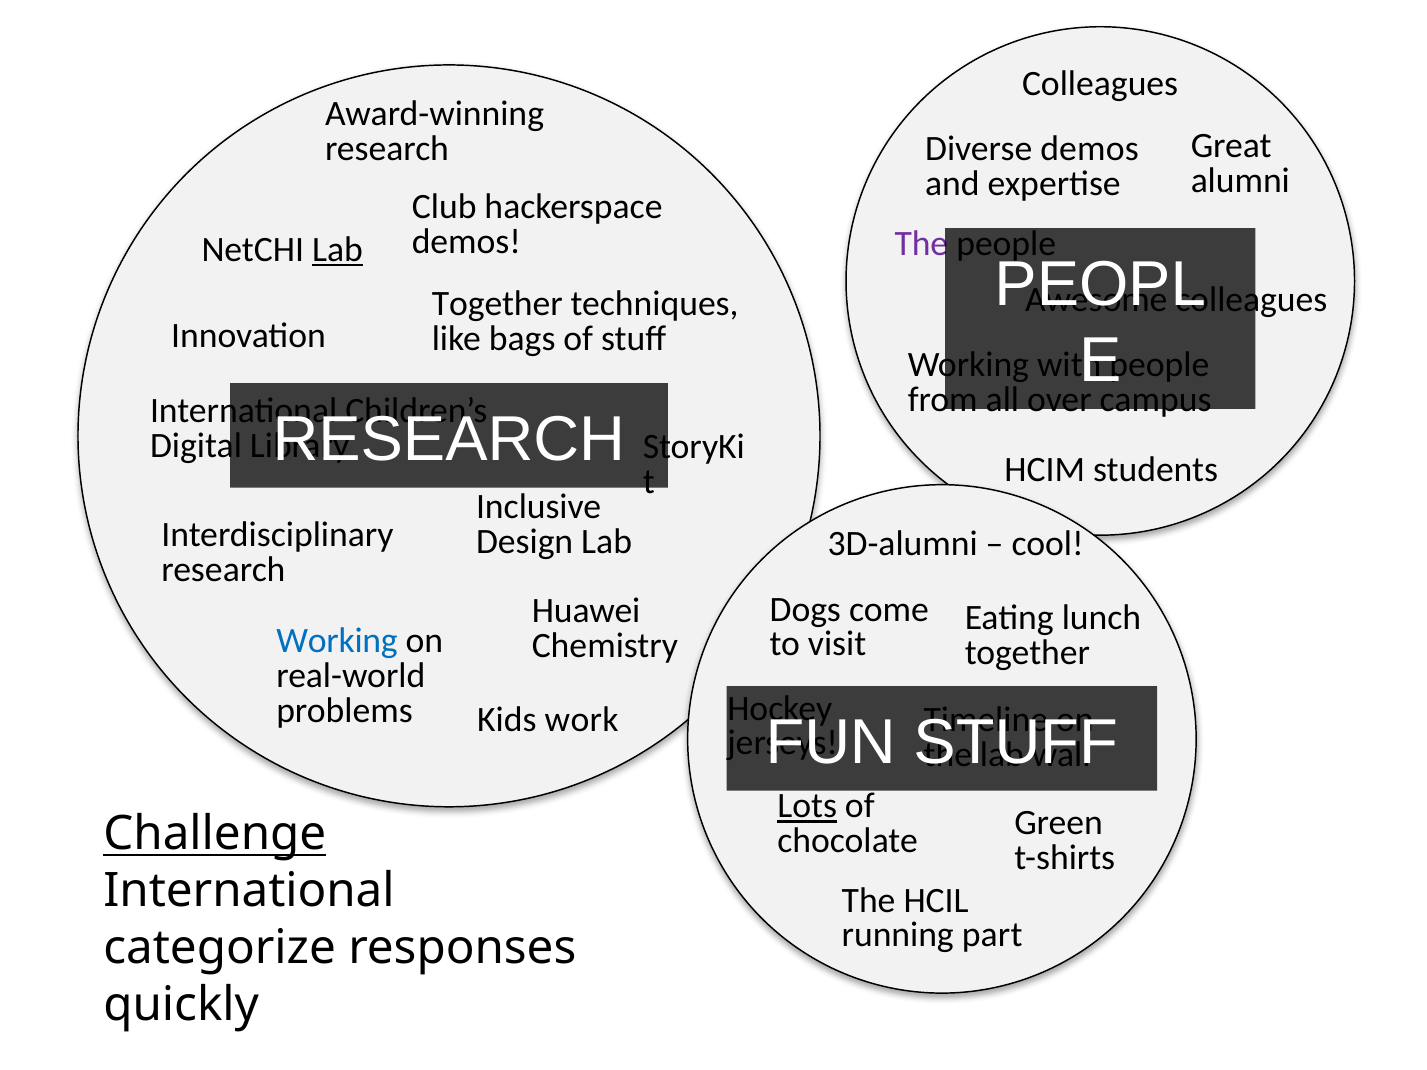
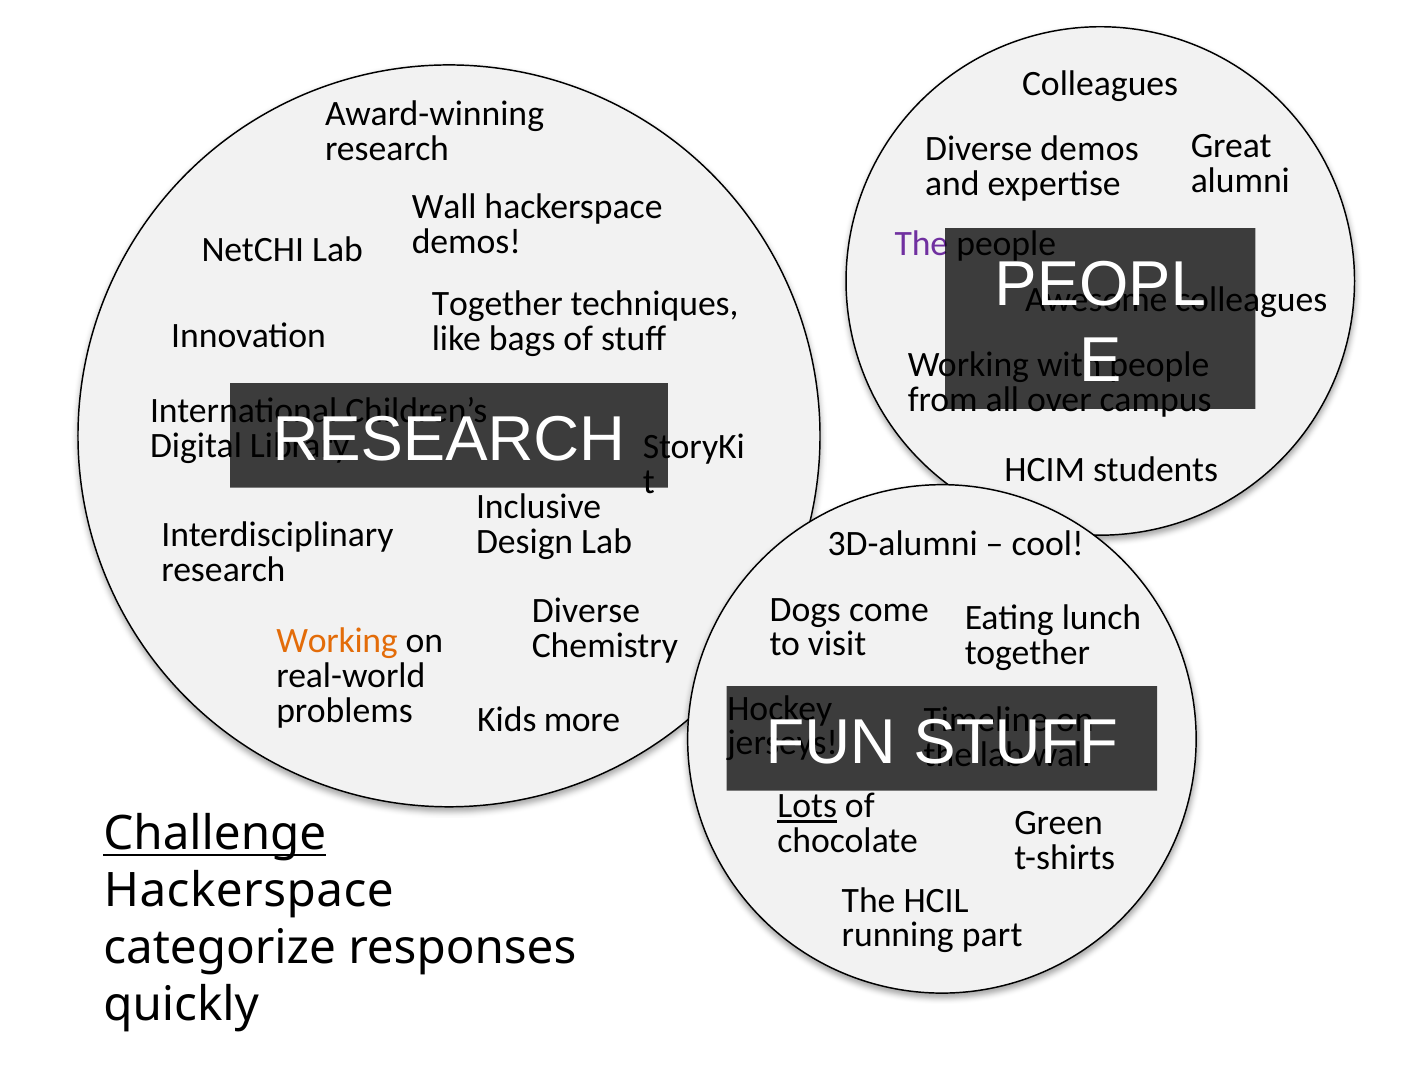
Club at (444, 207): Club -> Wall
Lab at (338, 250) underline: present -> none
Huawei at (586, 611): Huawei -> Diverse
Working at (337, 641) colour: blue -> orange
work: work -> more
International at (249, 891): International -> Hackerspace
